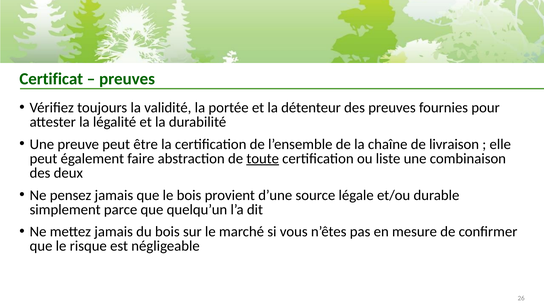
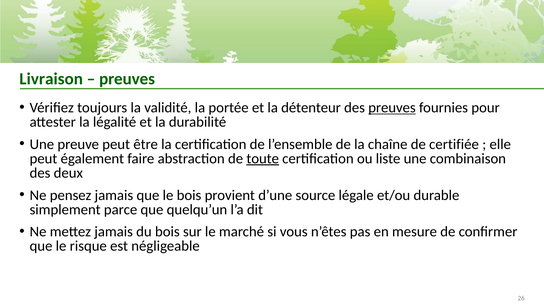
Certificat: Certificat -> Livraison
preuves at (392, 108) underline: none -> present
livraison: livraison -> certifiée
